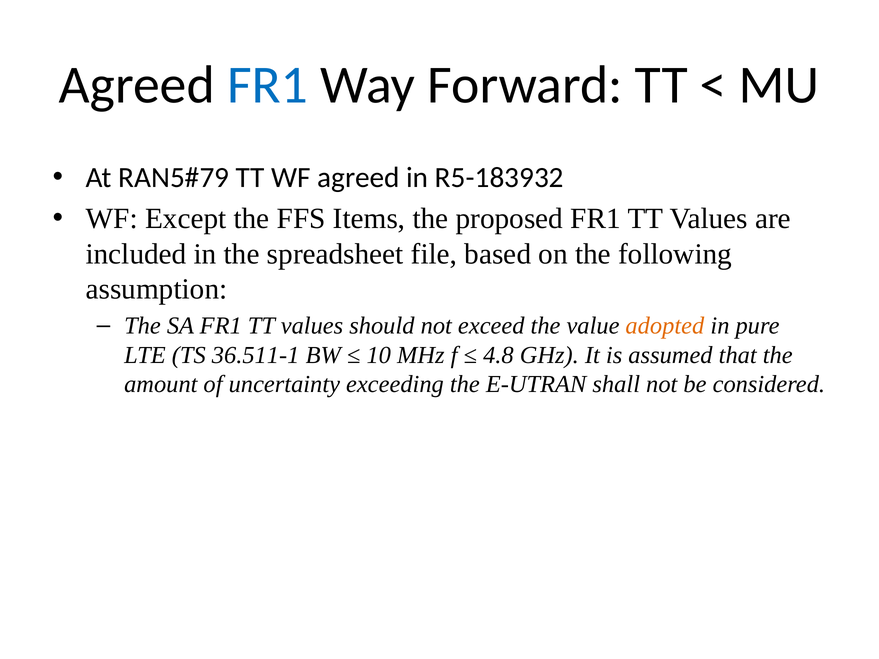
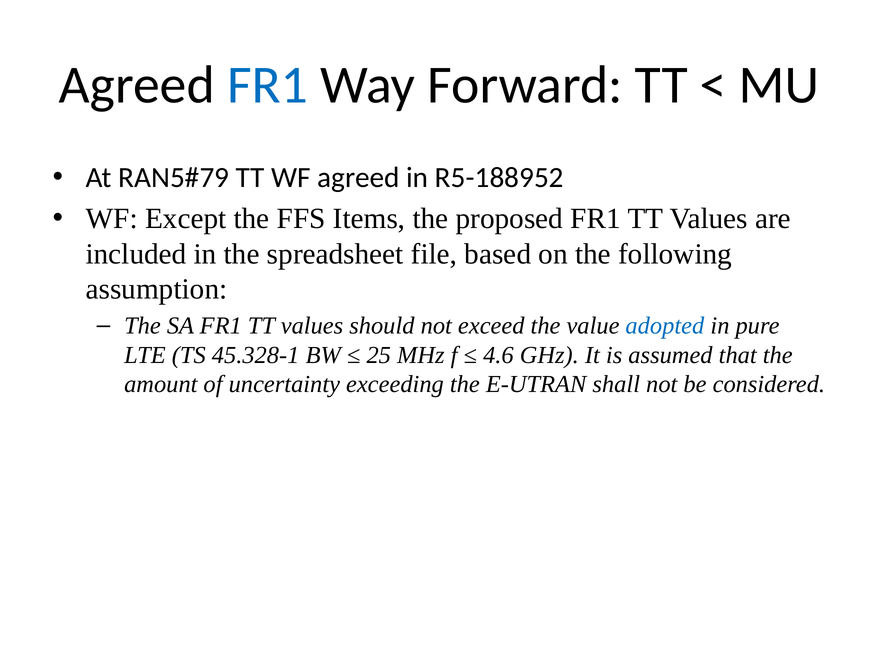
R5-183932: R5-183932 -> R5-188952
adopted colour: orange -> blue
36.511-1: 36.511-1 -> 45.328-1
10: 10 -> 25
4.8: 4.8 -> 4.6
